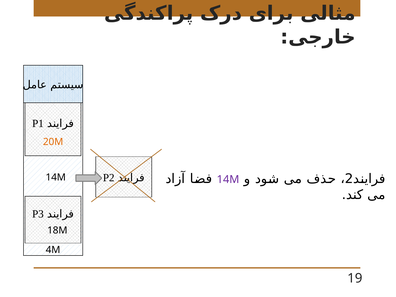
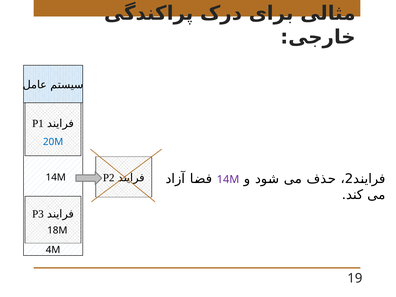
20M colour: orange -> blue
